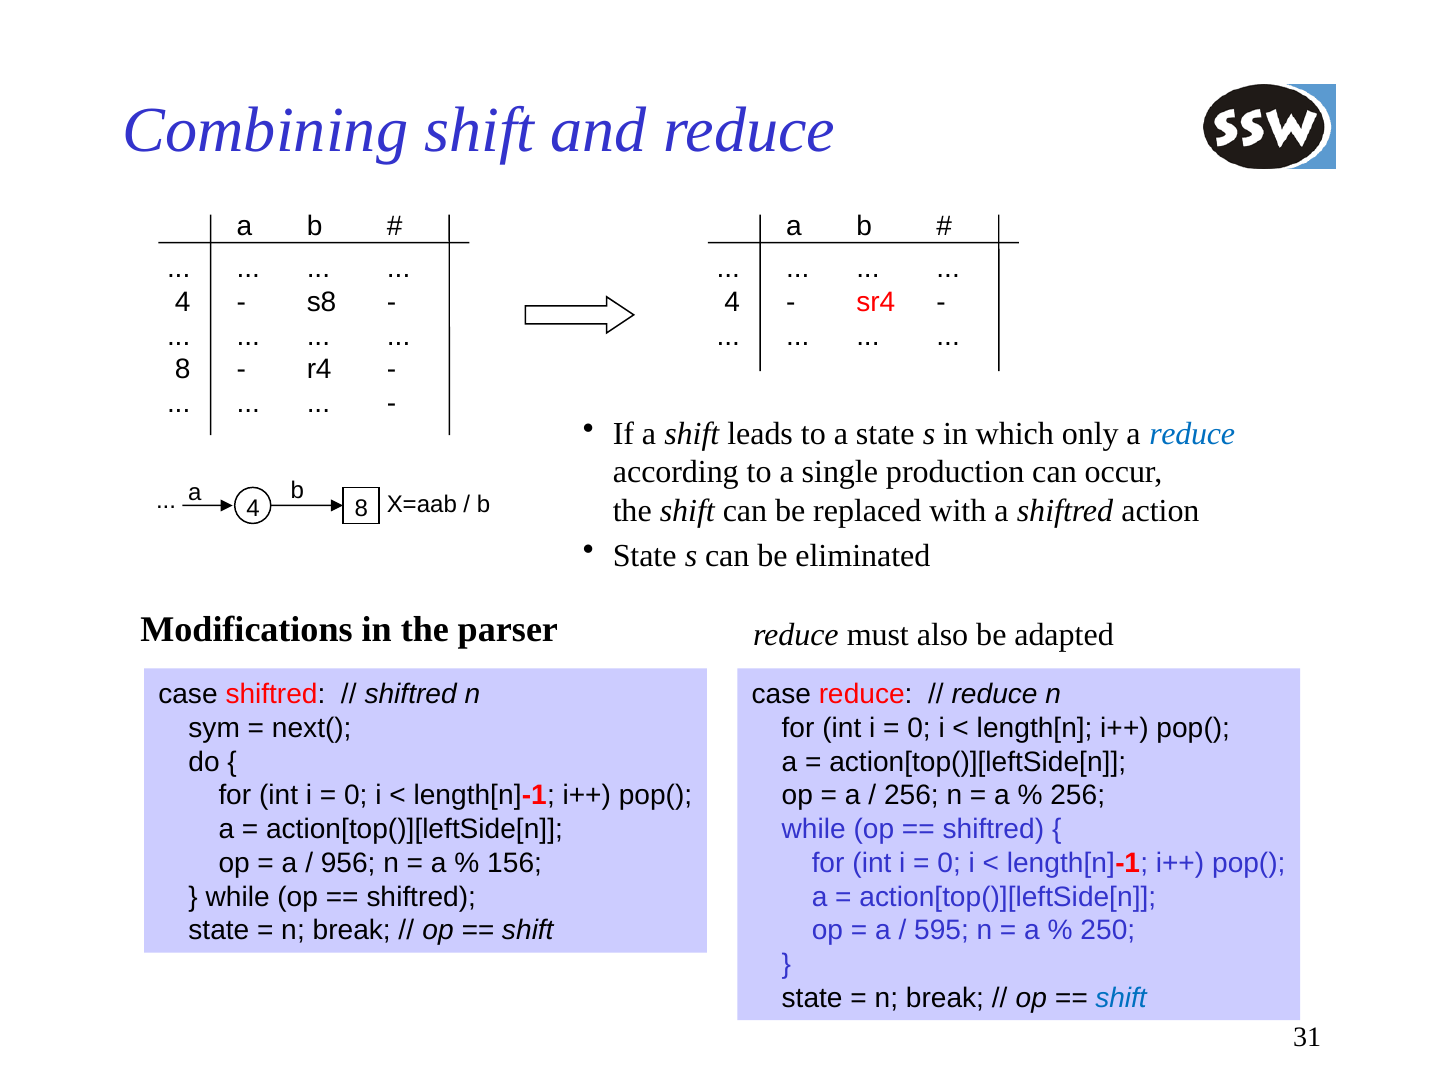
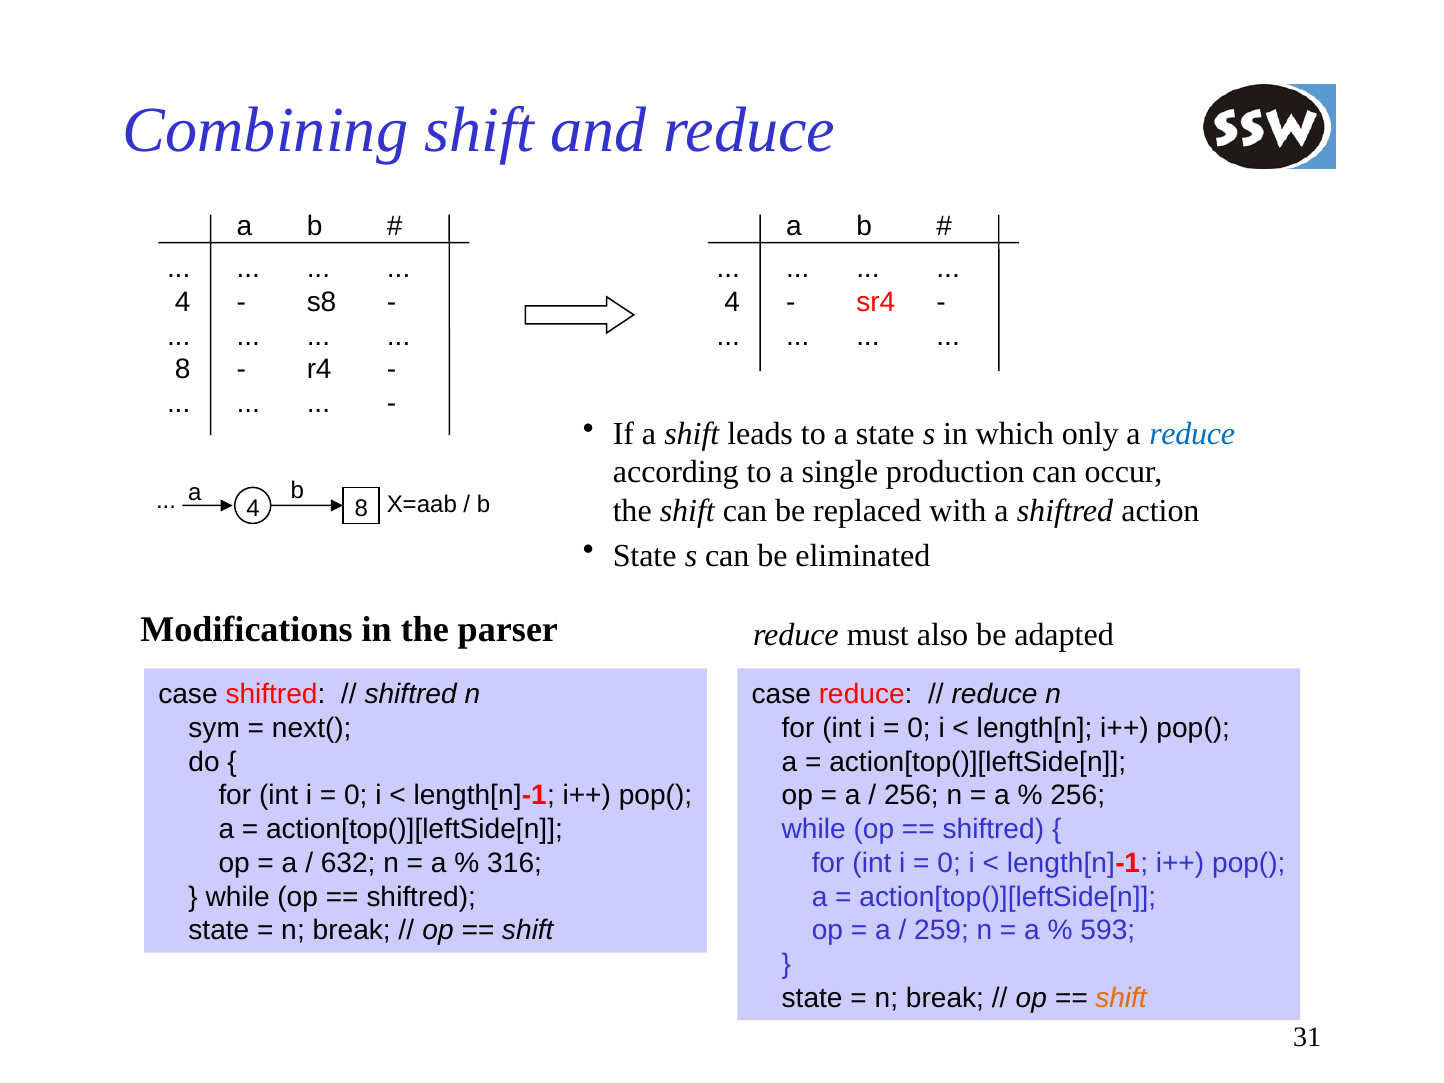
956: 956 -> 632
156: 156 -> 316
595: 595 -> 259
250: 250 -> 593
shift at (1121, 998) colour: blue -> orange
